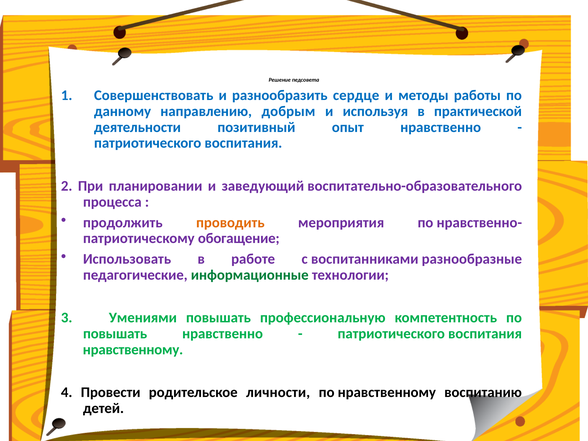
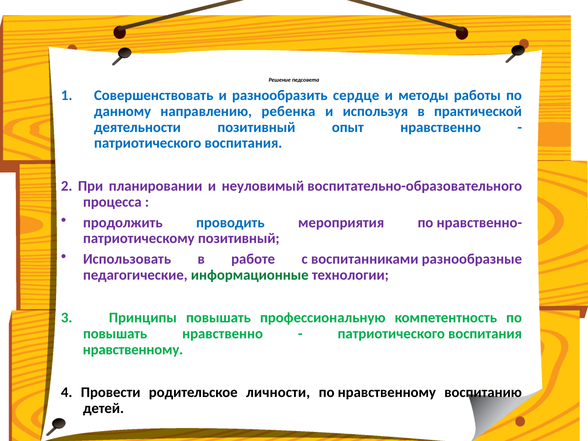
добрым: добрым -> ребенка
заведующий: заведующий -> неуловимый
проводить colour: orange -> blue
обогащение at (239, 238): обогащение -> позитивный
Умениями: Умениями -> Принципы
